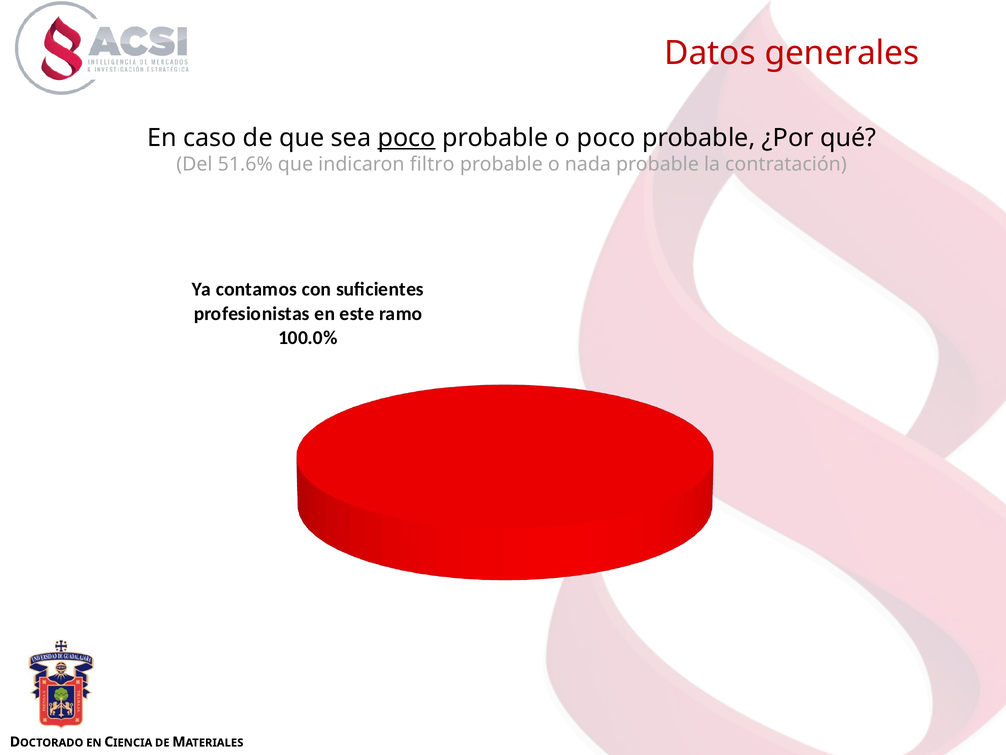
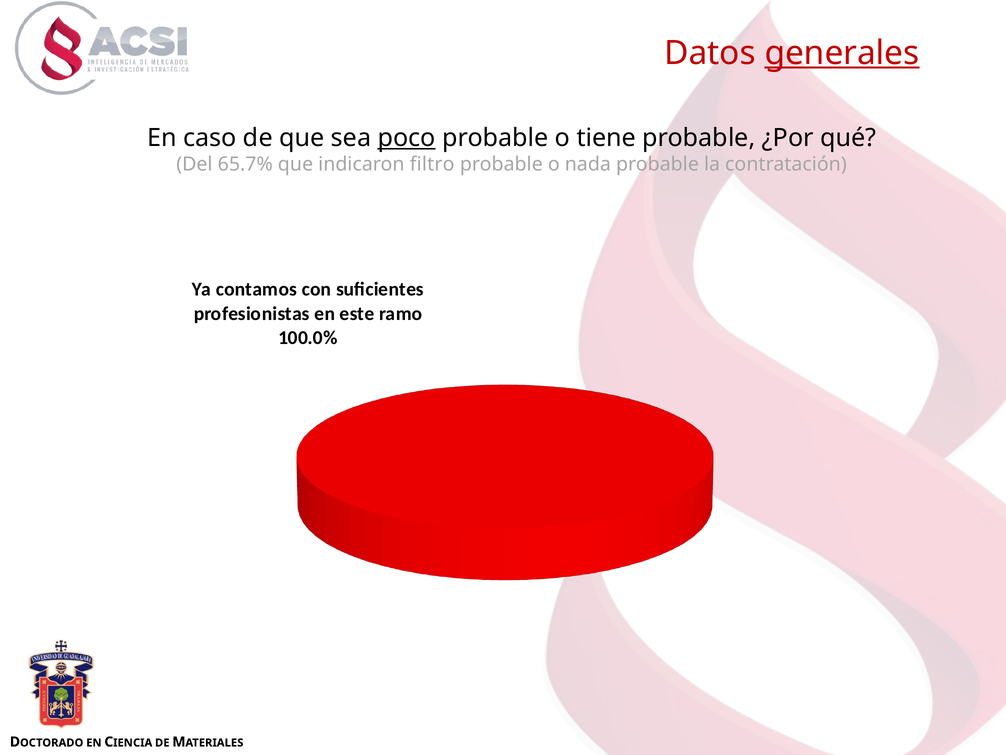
generales underline: none -> present
o poco: poco -> tiene
51.6%: 51.6% -> 65.7%
